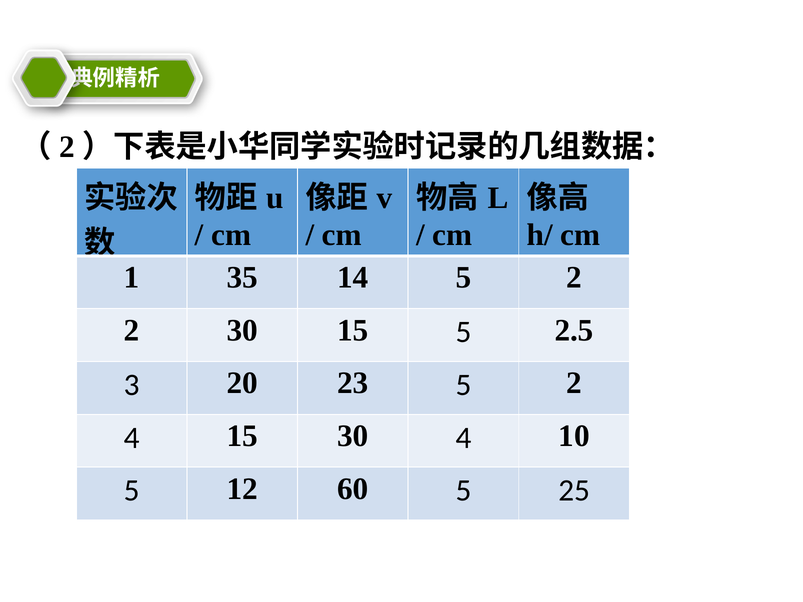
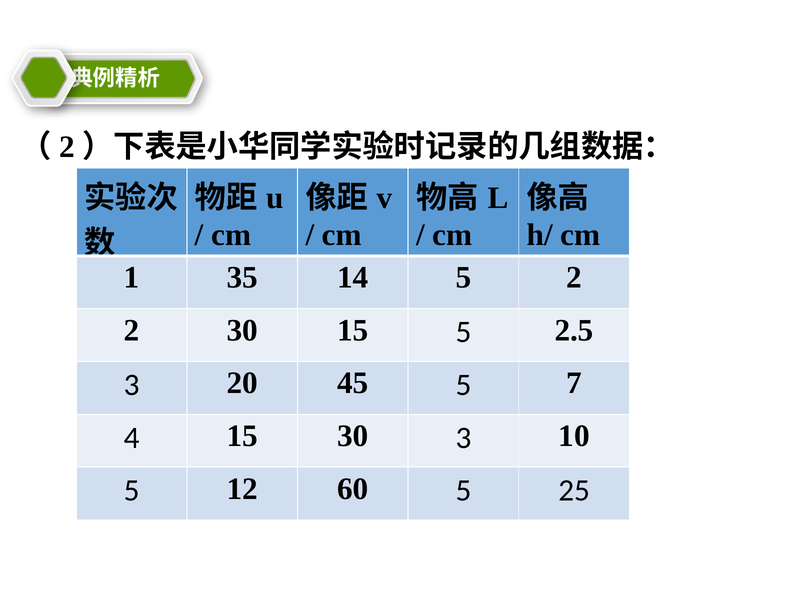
23: 23 -> 45
2 at (574, 383): 2 -> 7
30 4: 4 -> 3
